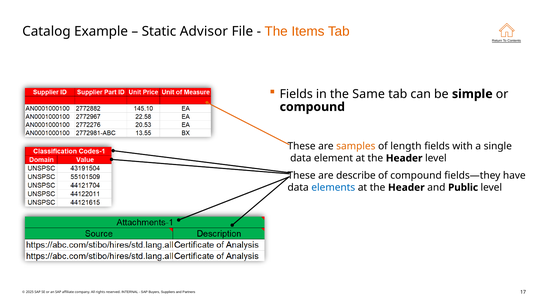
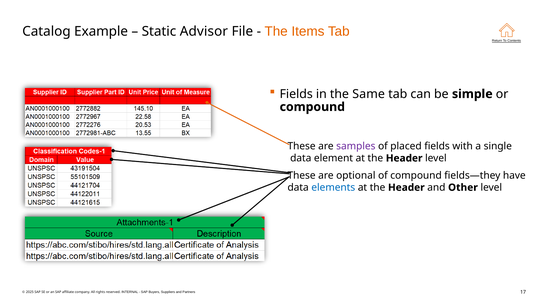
samples colour: orange -> purple
length: length -> placed
describe: describe -> optional
Public: Public -> Other
